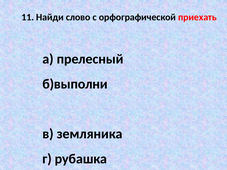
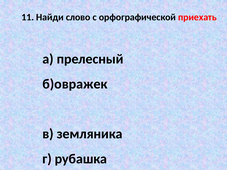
б)выполни: б)выполни -> б)овражек
